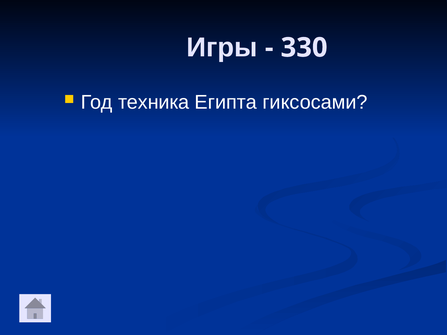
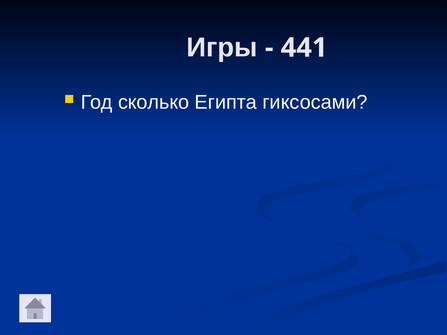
330: 330 -> 441
техника: техника -> сколько
